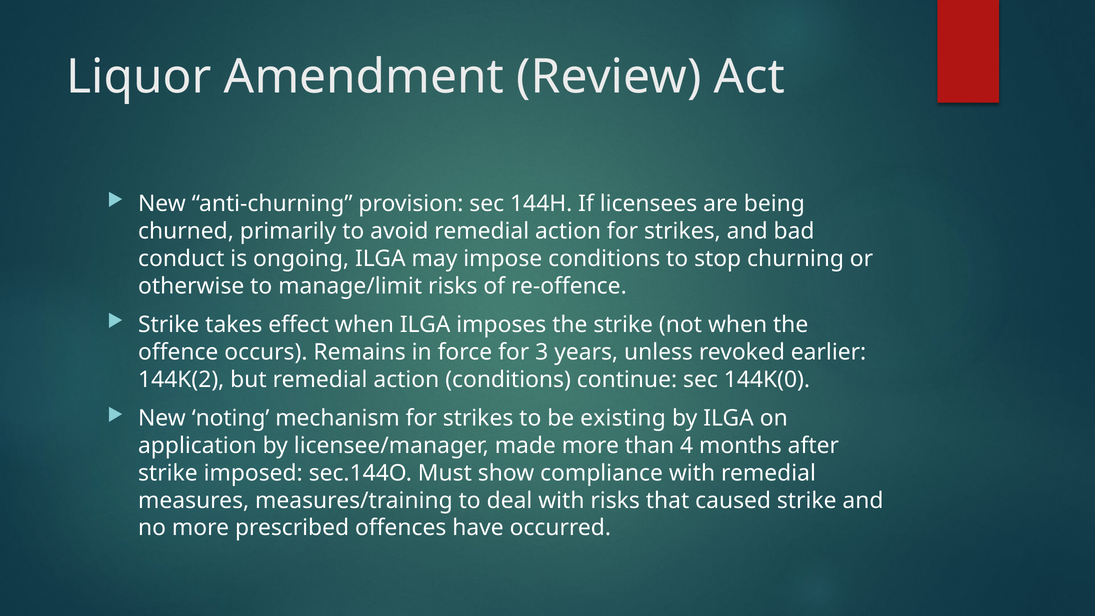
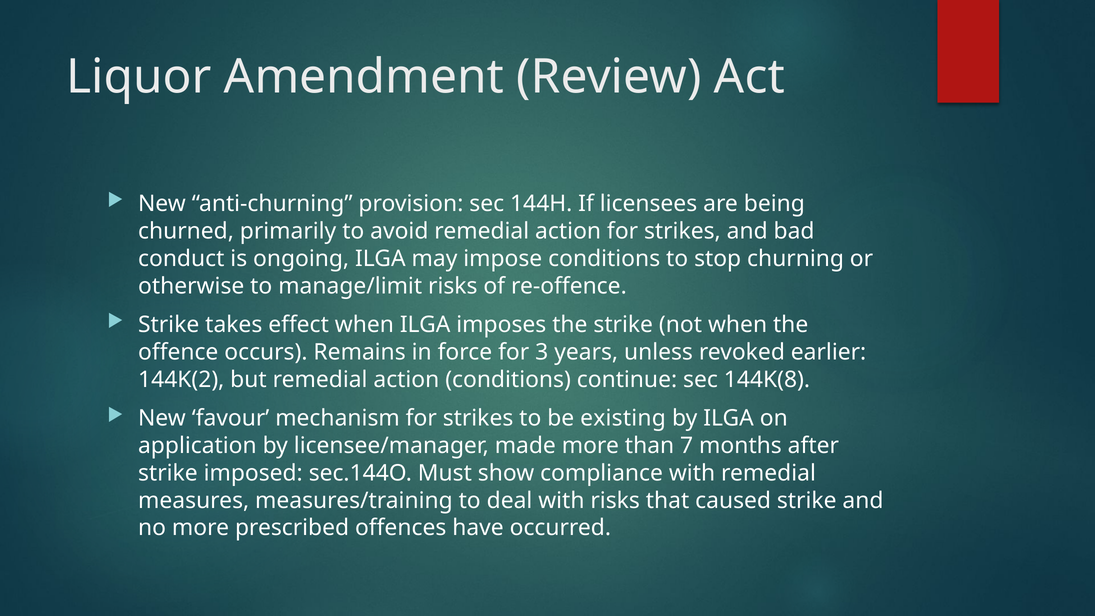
144K(0: 144K(0 -> 144K(8
noting: noting -> favour
4: 4 -> 7
